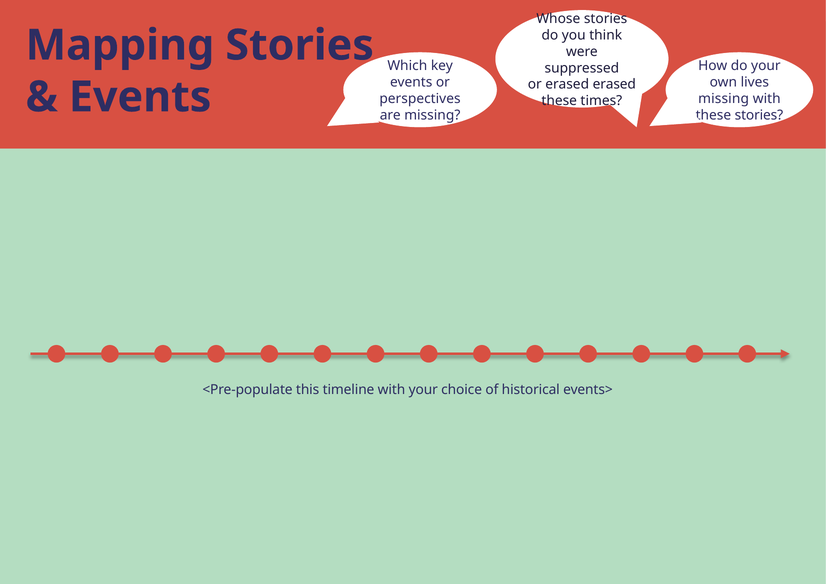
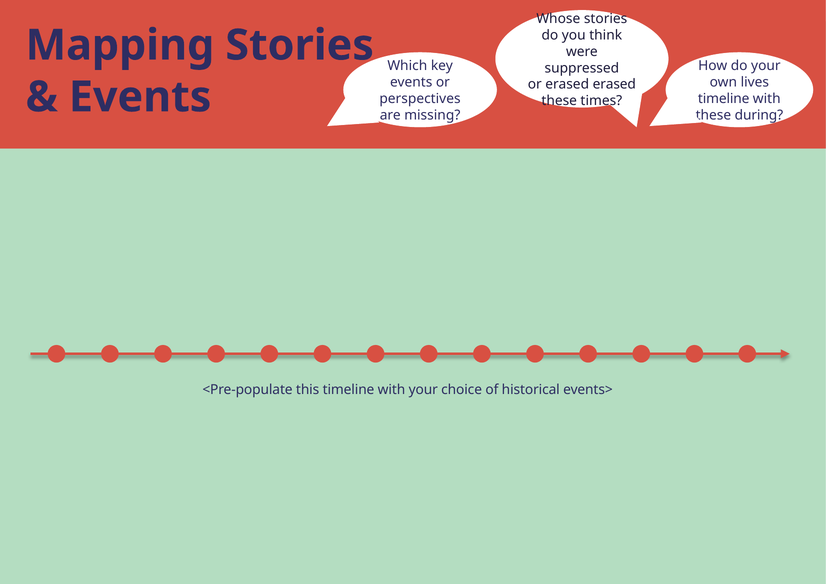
missing at (724, 99): missing -> timeline
stories at (759, 115): stories -> during
